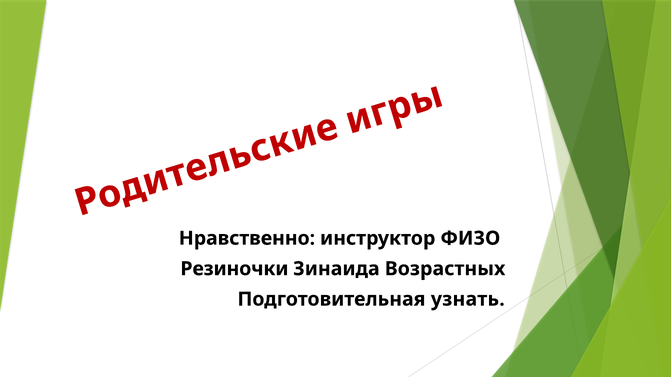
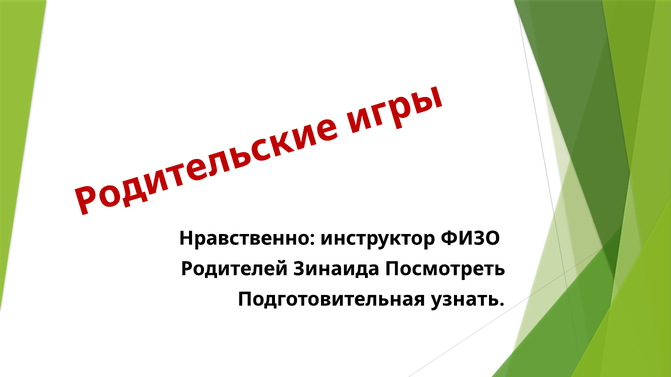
Резиночки: Резиночки -> Родителей
Возрастных: Возрастных -> Посмотреть
